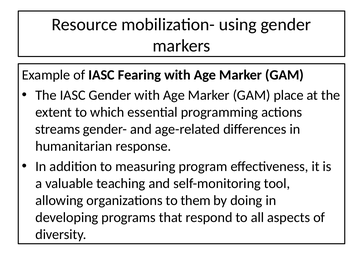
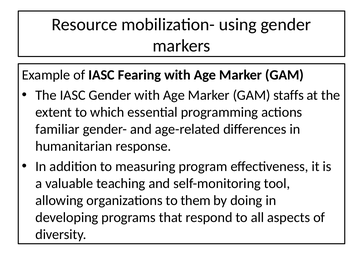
place: place -> staffs
streams: streams -> familiar
